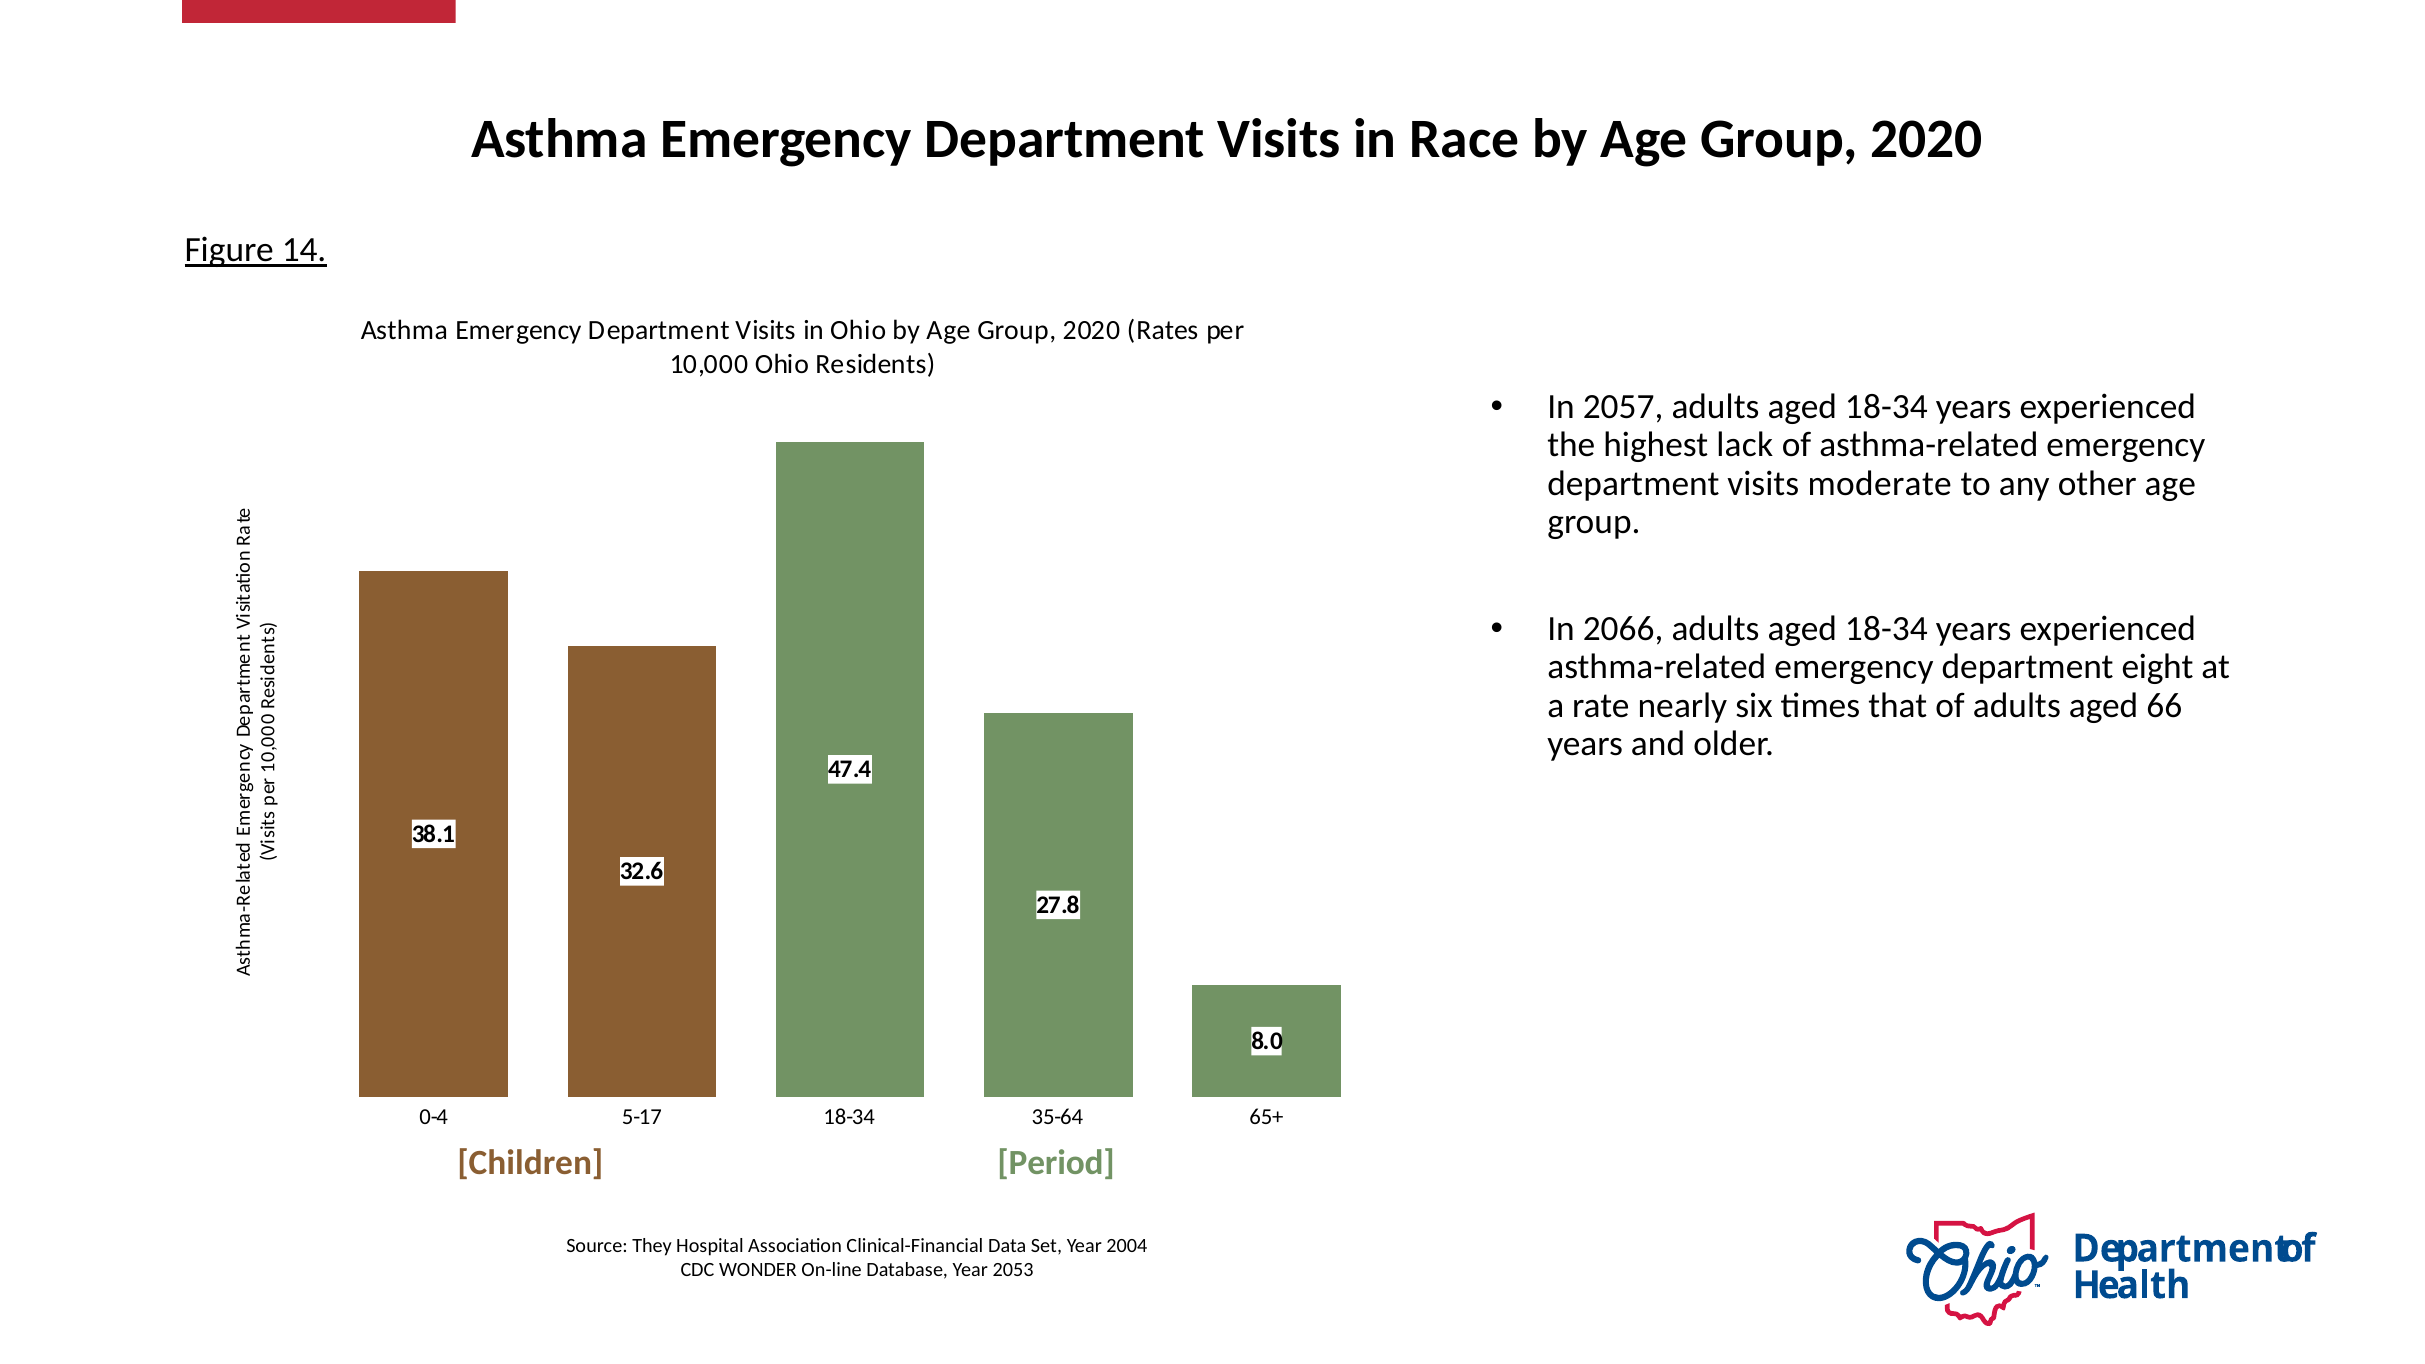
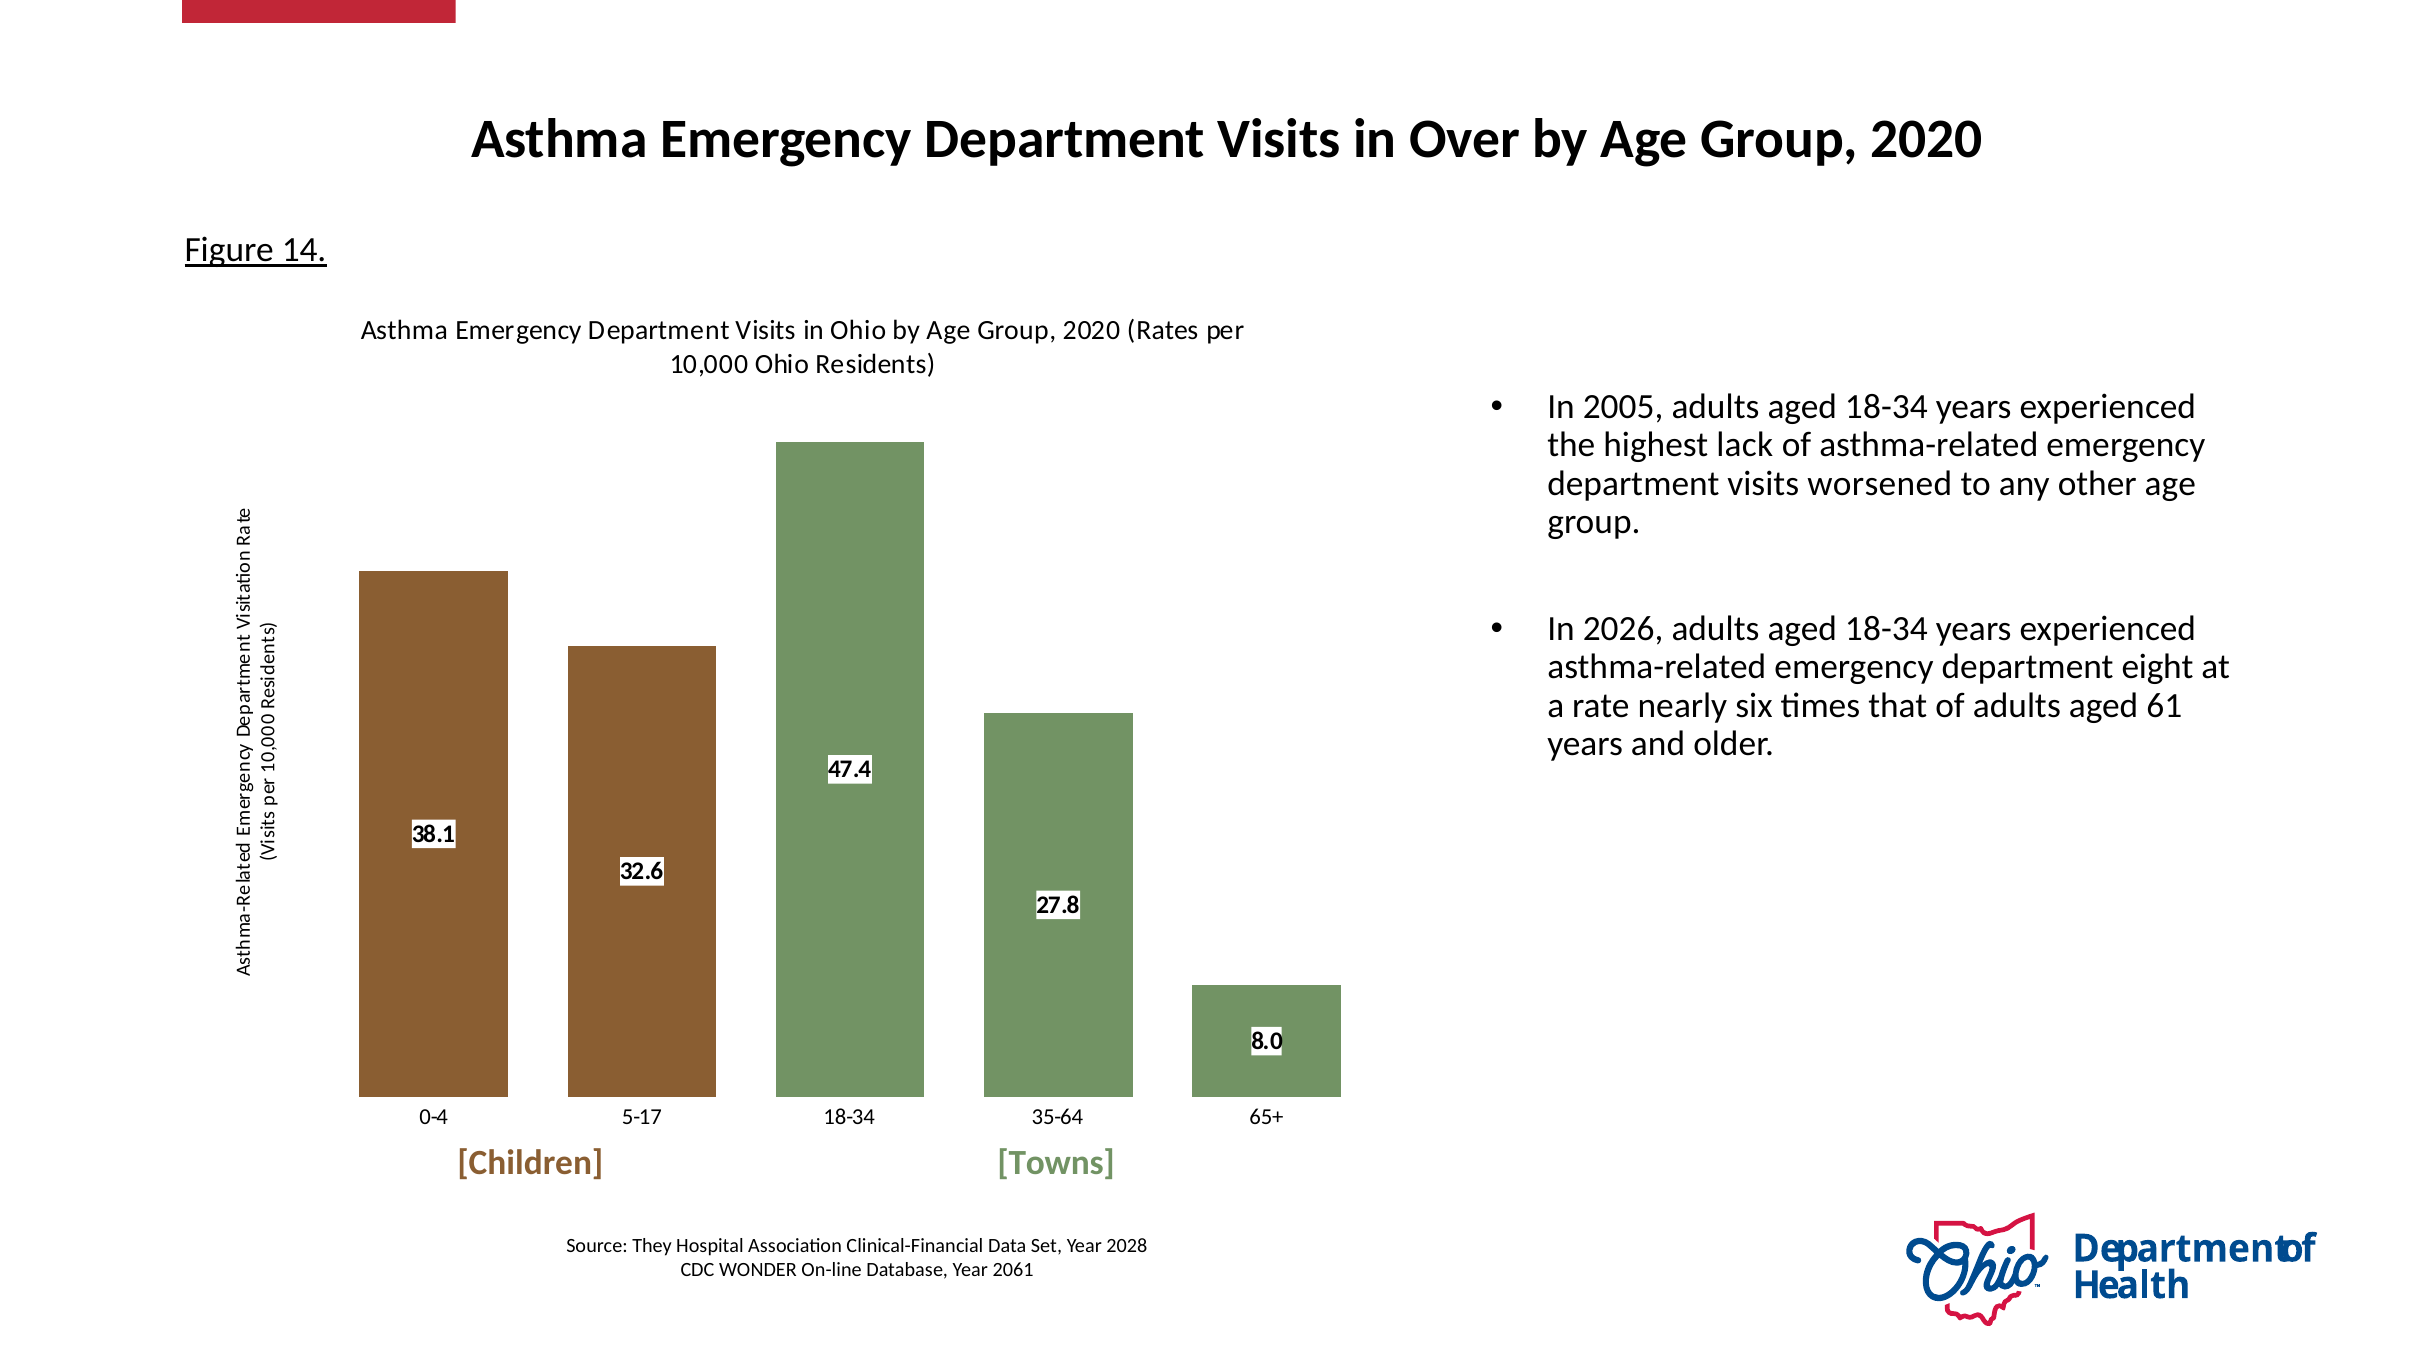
Race: Race -> Over
2057: 2057 -> 2005
moderate: moderate -> worsened
2066: 2066 -> 2026
66: 66 -> 61
Period: Period -> Towns
2004: 2004 -> 2028
2053: 2053 -> 2061
